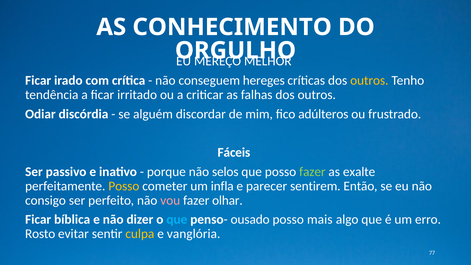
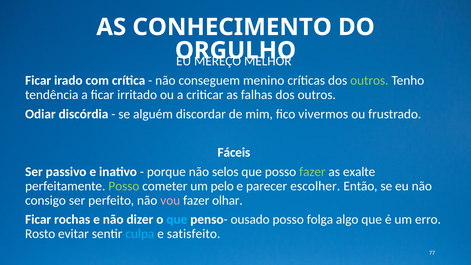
hereges: hereges -> menino
outros at (369, 80) colour: yellow -> light green
adúlteros: adúlteros -> vivermos
Posso at (124, 186) colour: yellow -> light green
infla: infla -> pelo
sentirem: sentirem -> escolher
bíblica: bíblica -> rochas
mais: mais -> folga
culpa colour: yellow -> light blue
vanglória: vanglória -> satisfeito
